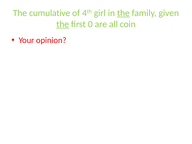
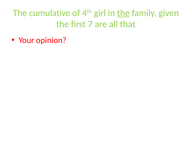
the at (63, 24) underline: present -> none
0: 0 -> 7
coin: coin -> that
